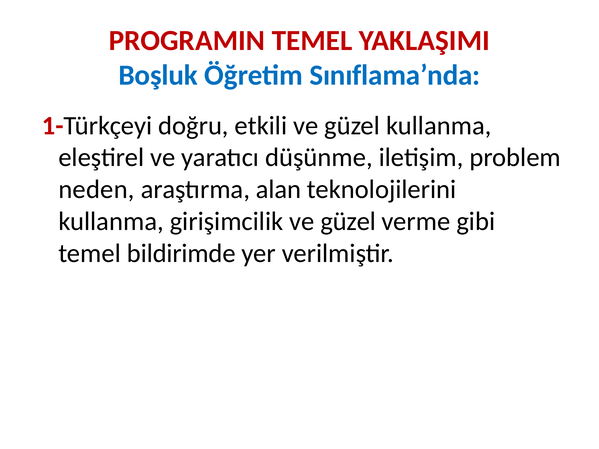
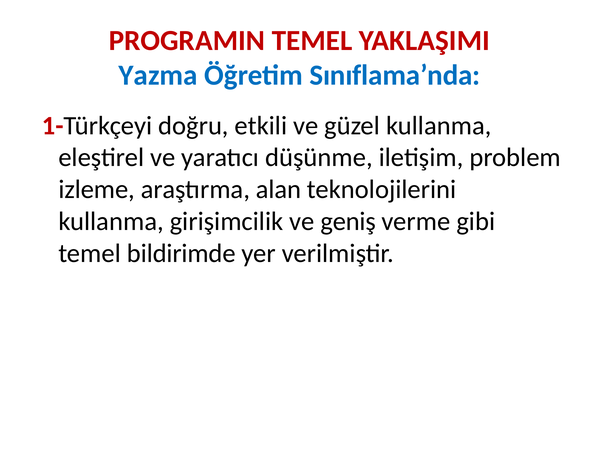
Boşluk: Boşluk -> Yazma
neden: neden -> izleme
girişimcilik ve güzel: güzel -> geniş
